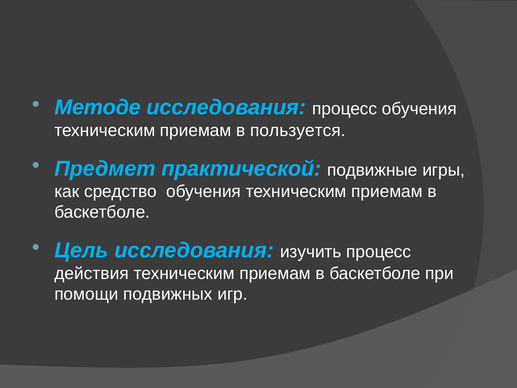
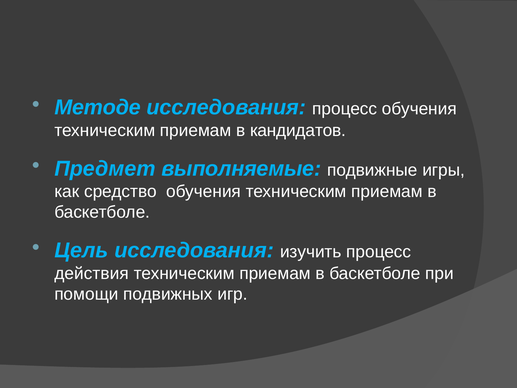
пользуется: пользуется -> кандидатов
практической: практической -> выполняемые
